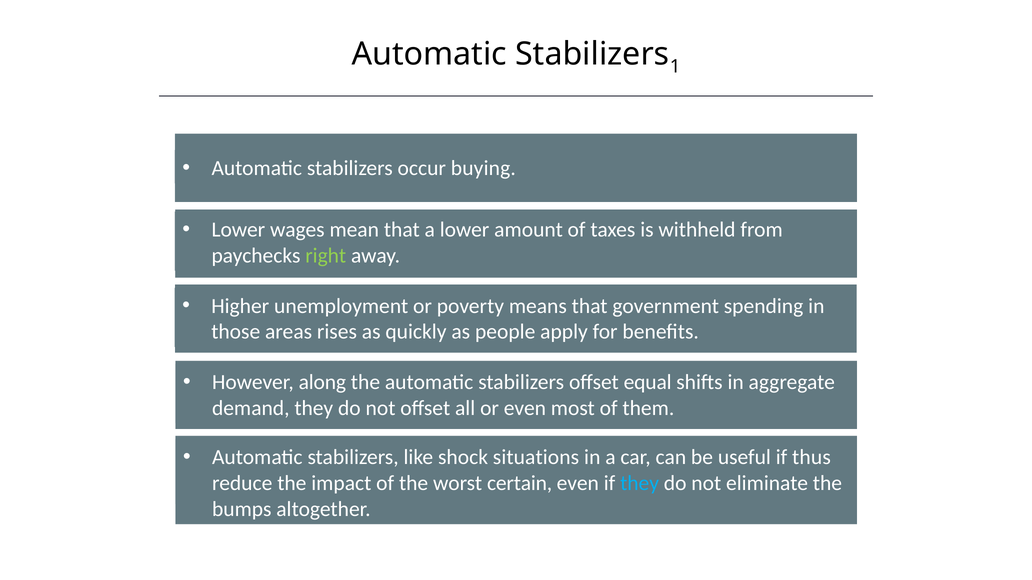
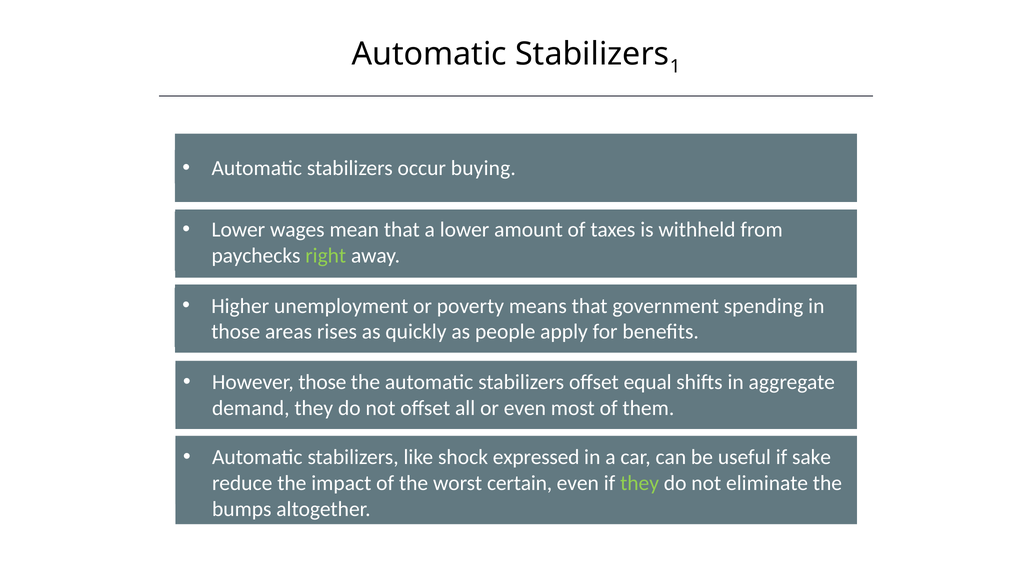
However along: along -> those
situations: situations -> expressed
thus: thus -> sake
they at (640, 484) colour: light blue -> light green
